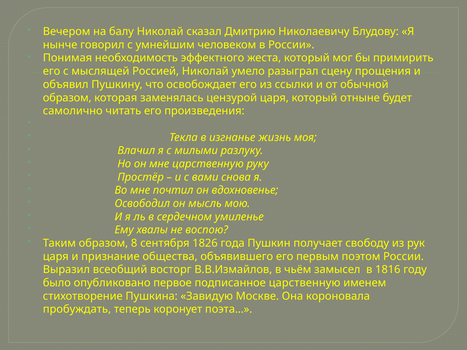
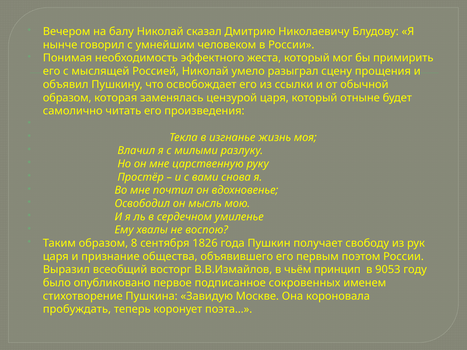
замысел: замысел -> принцип
1816: 1816 -> 9053
подписанное царственную: царственную -> сокровенных
